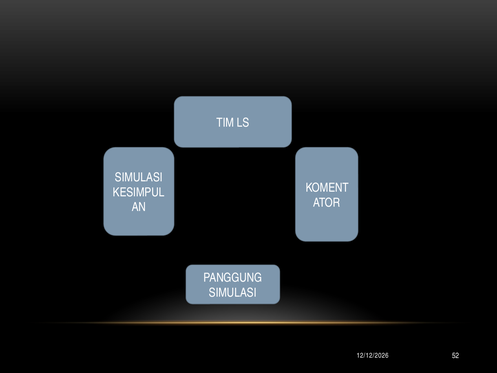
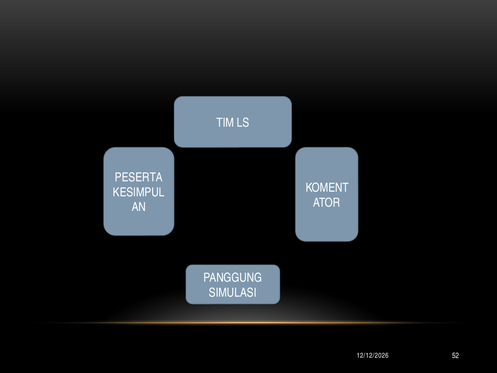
SIMULASI at (139, 177): SIMULASI -> PESERTA
